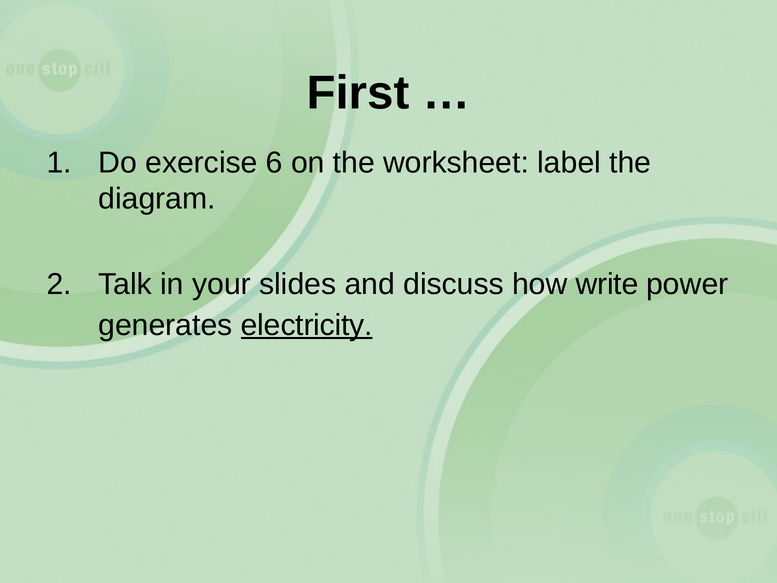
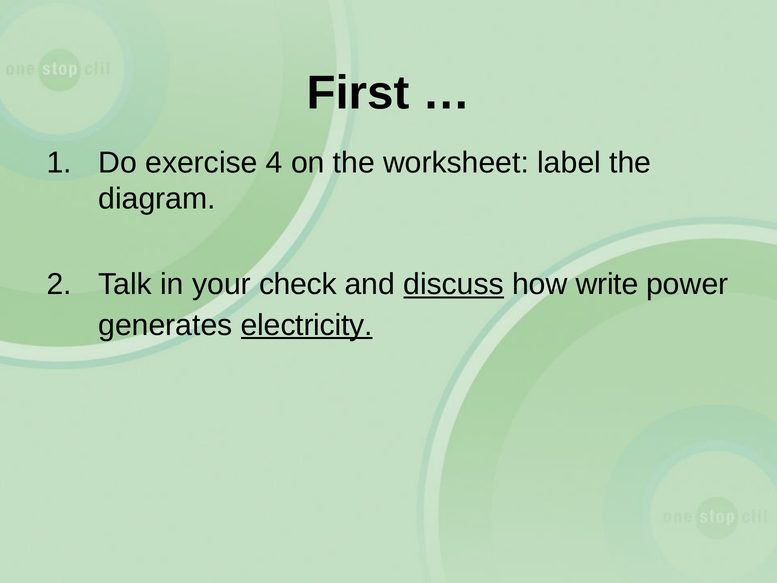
6: 6 -> 4
slides: slides -> check
discuss underline: none -> present
